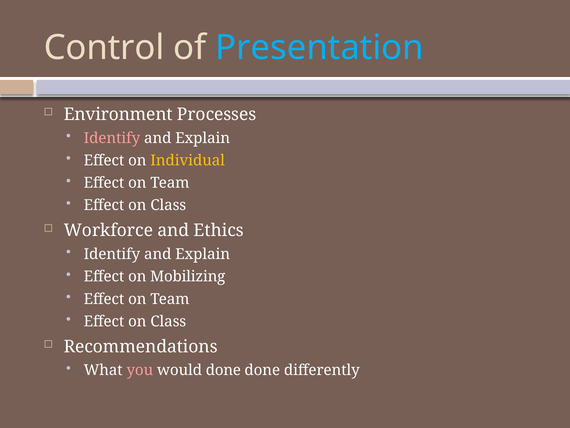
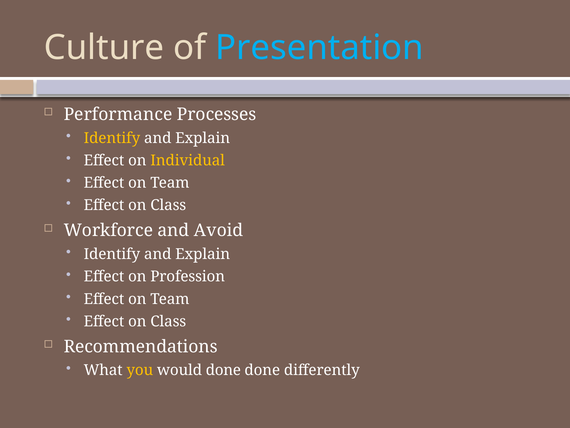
Control: Control -> Culture
Environment: Environment -> Performance
Identify at (112, 138) colour: pink -> yellow
Ethics: Ethics -> Avoid
Mobilizing: Mobilizing -> Profession
you colour: pink -> yellow
